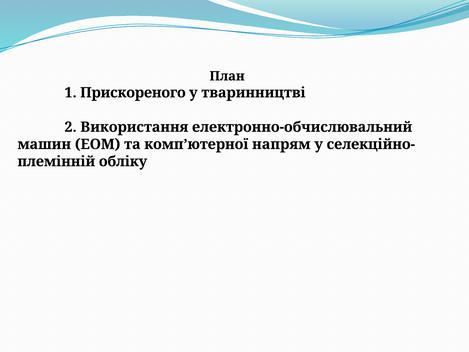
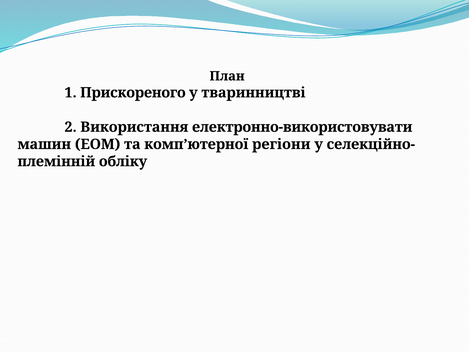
електронно-обчислювальний: електронно-обчислювальний -> електронно-використовувати
напрям: напрям -> регіони
